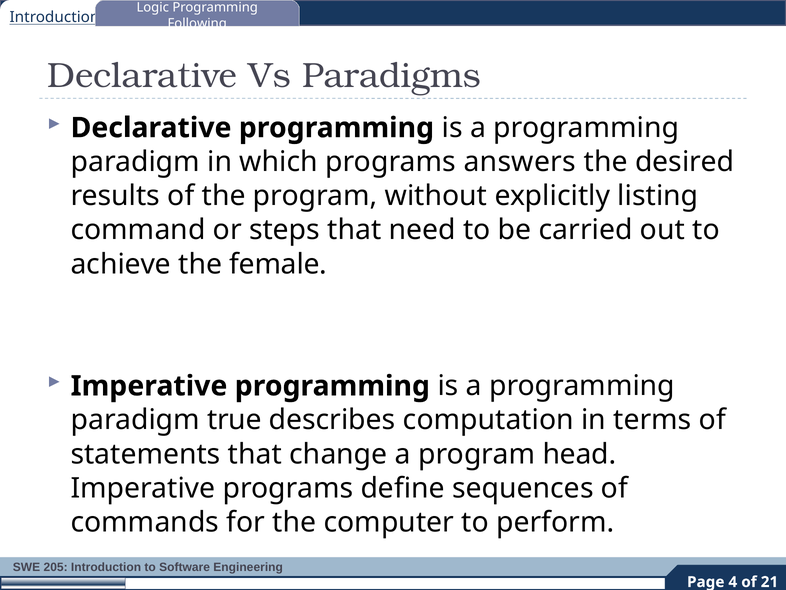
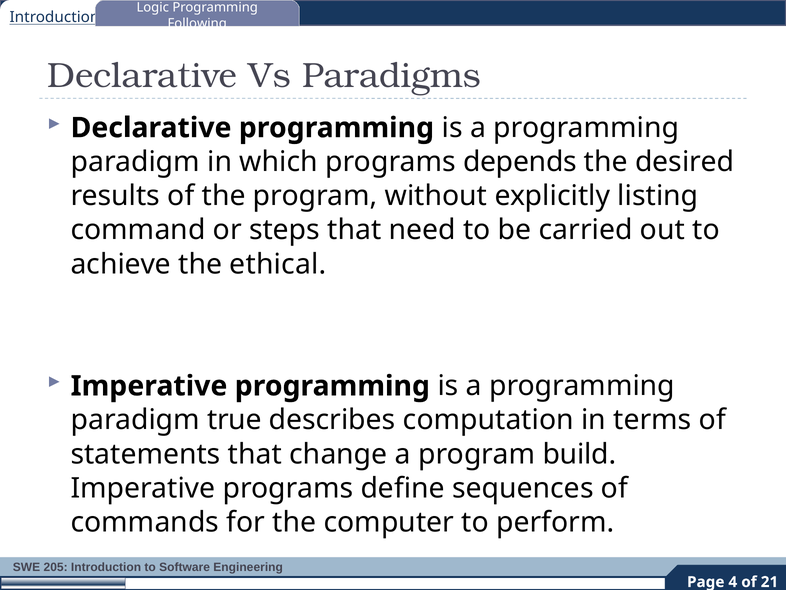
answers: answers -> depends
female: female -> ethical
head: head -> build
